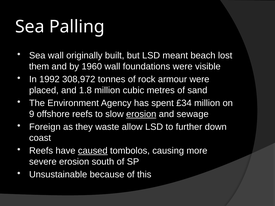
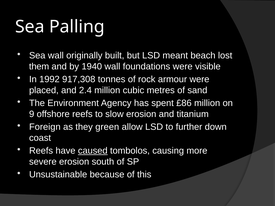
1960: 1960 -> 1940
308,972: 308,972 -> 917,308
1.8: 1.8 -> 2.4
£34: £34 -> £86
erosion at (141, 114) underline: present -> none
sewage: sewage -> titanium
waste: waste -> green
